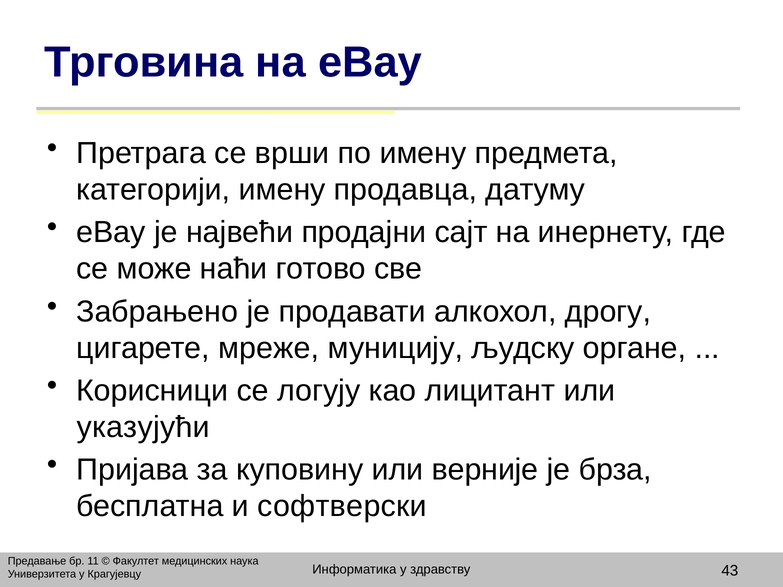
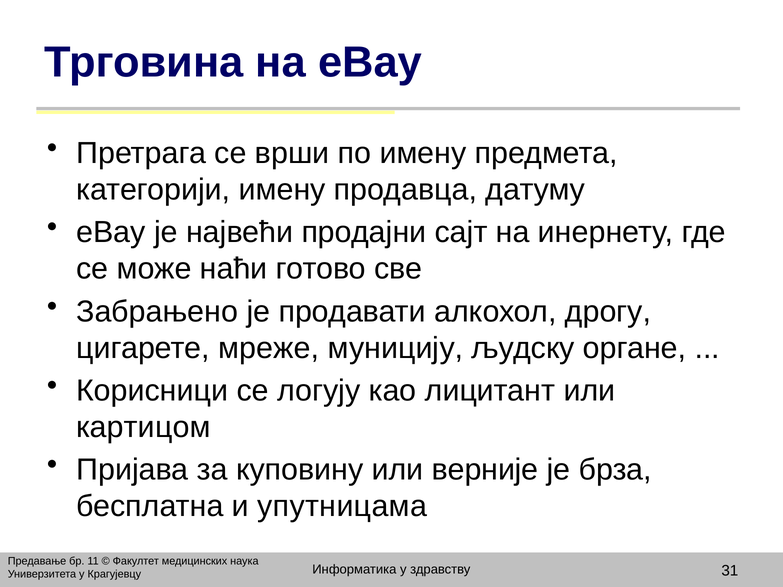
указујући: указујући -> картицом
софтверски: софтверски -> упутницама
43: 43 -> 31
